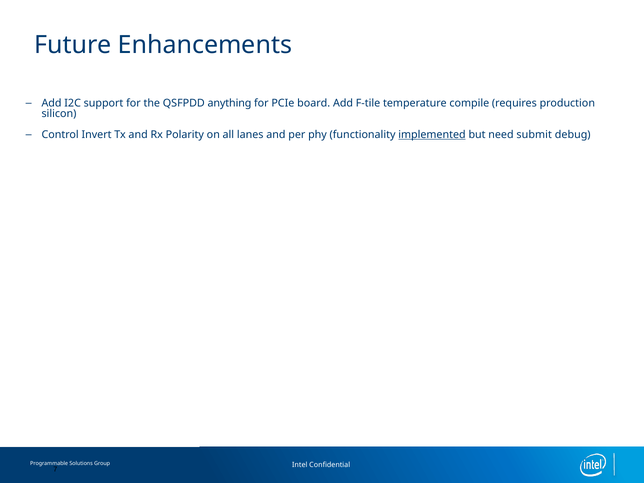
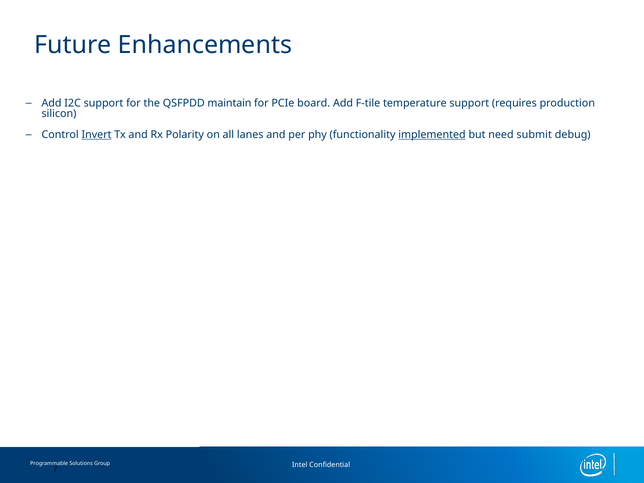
anything: anything -> maintain
temperature compile: compile -> support
Invert underline: none -> present
